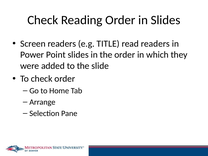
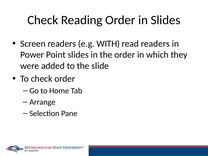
TITLE: TITLE -> WITH
